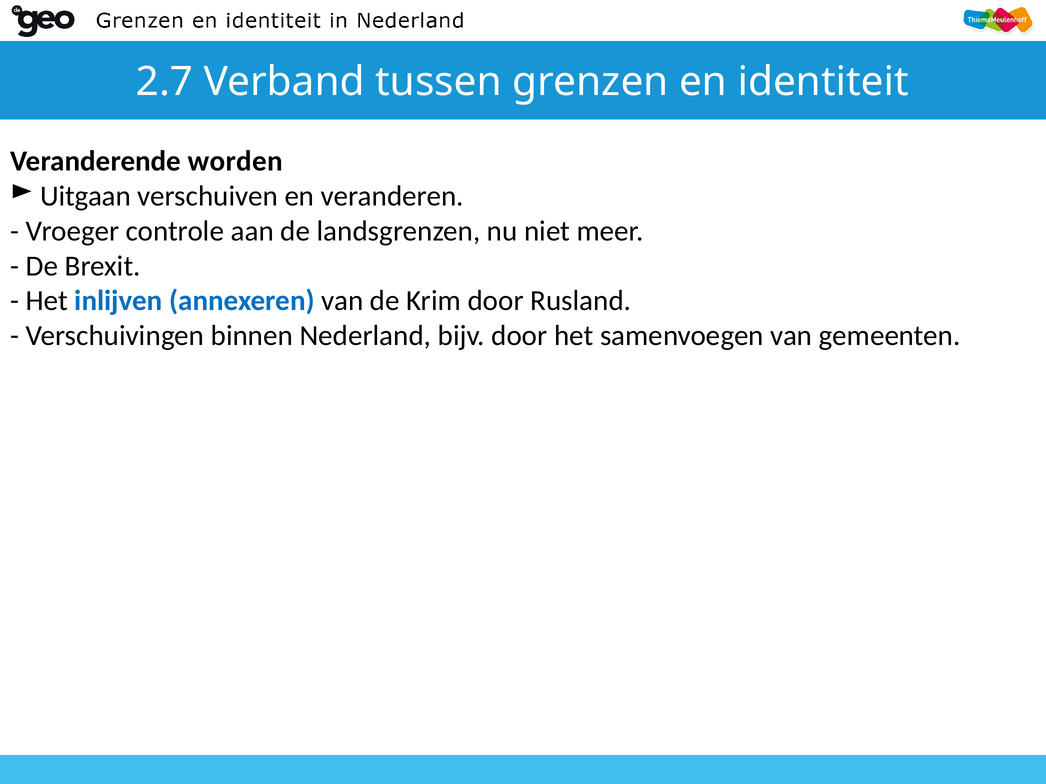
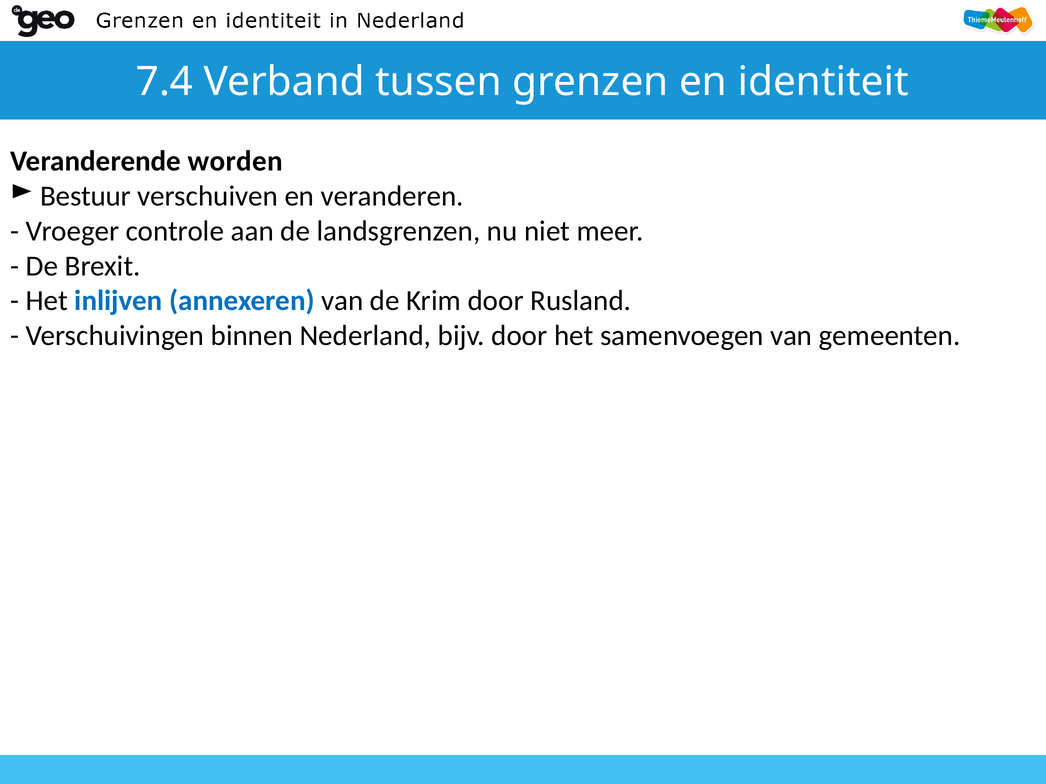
2.7: 2.7 -> 7.4
Uitgaan: Uitgaan -> Bestuur
